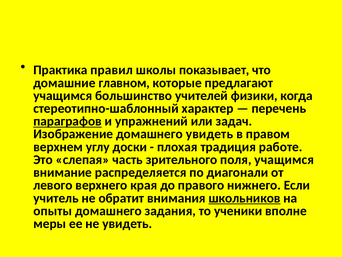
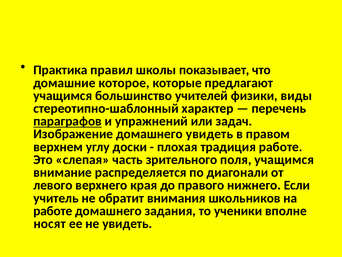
главном: главном -> которое
когда: когда -> виды
школьников underline: present -> none
опыты at (53, 211): опыты -> работе
меры: меры -> носят
